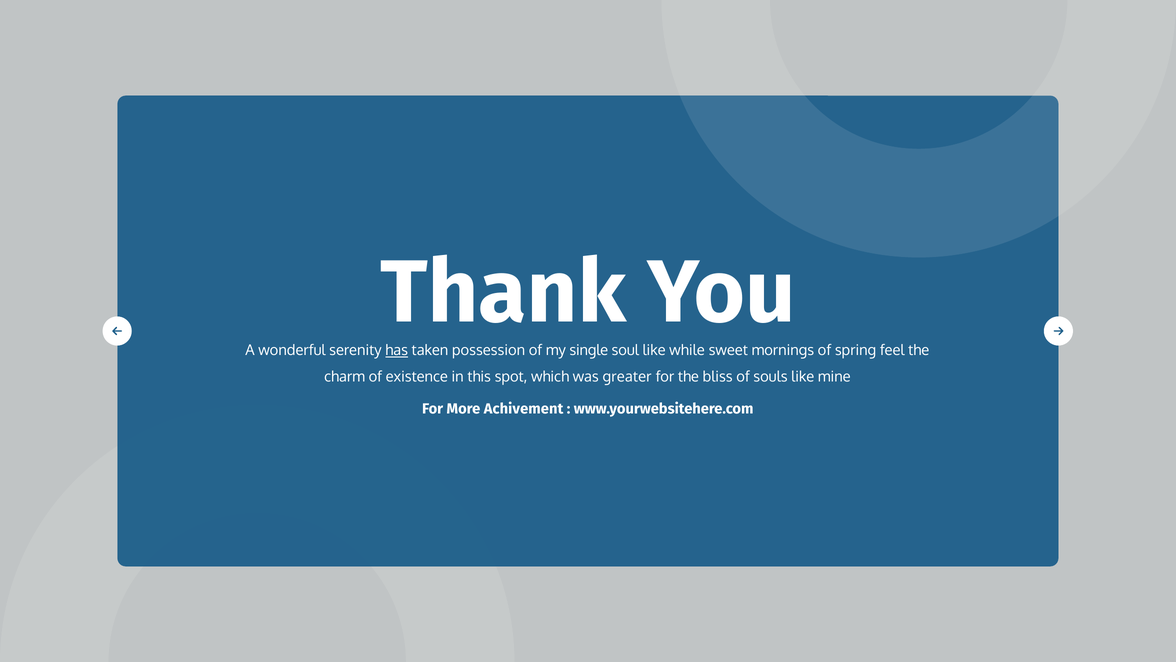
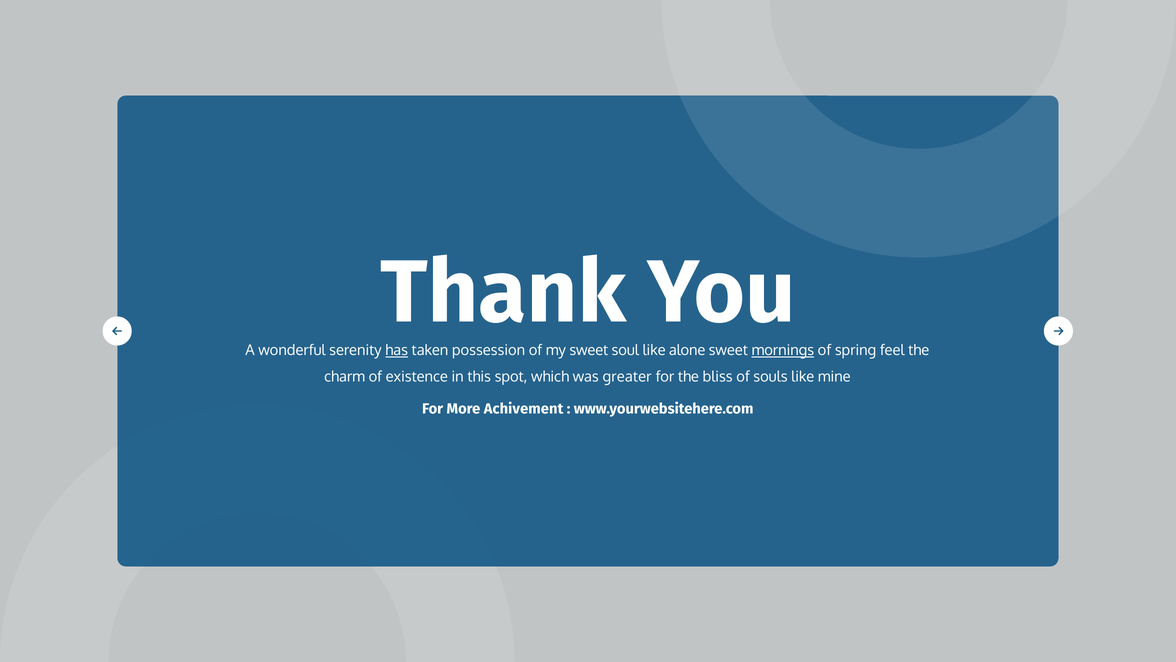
my single: single -> sweet
while: while -> alone
mornings underline: none -> present
